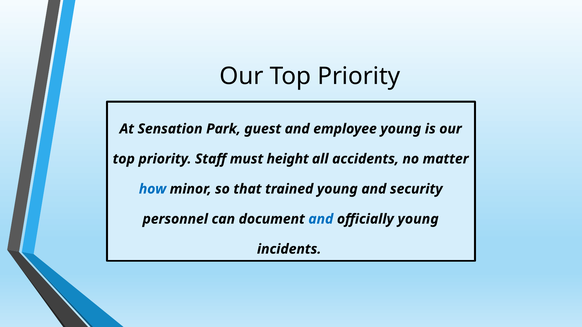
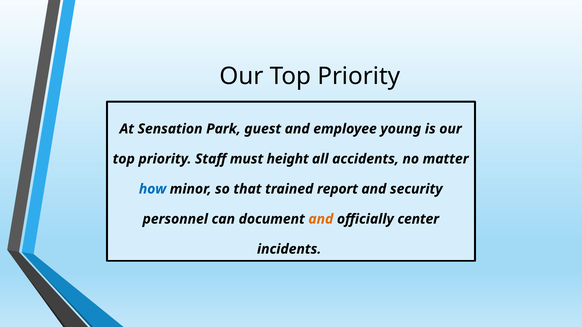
trained young: young -> report
and at (321, 219) colour: blue -> orange
officially young: young -> center
